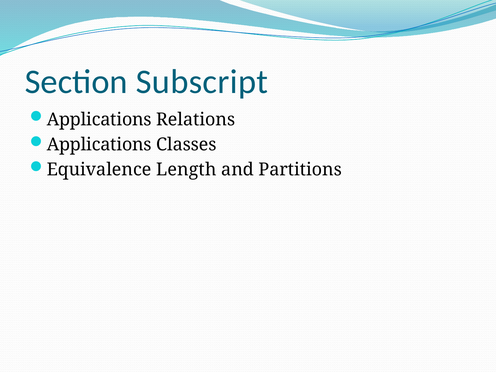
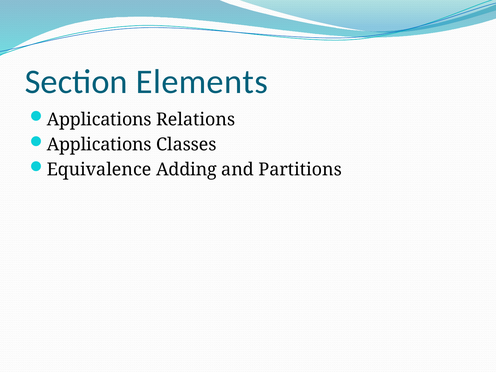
Subscript: Subscript -> Elements
Length: Length -> Adding
